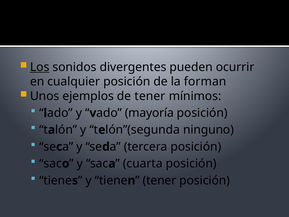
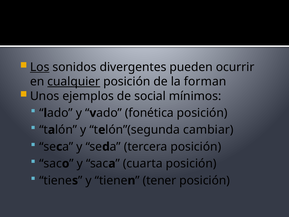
cualquier underline: none -> present
de tener: tener -> social
mayoría: mayoría -> fonética
ninguno: ninguno -> cambiar
